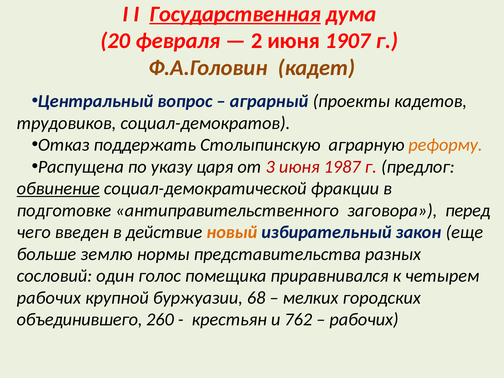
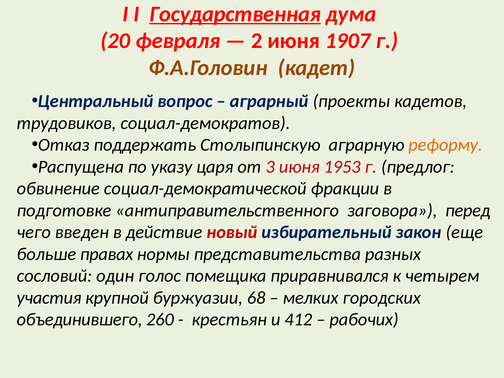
1987: 1987 -> 1953
обвинение underline: present -> none
новый colour: orange -> red
землю: землю -> правах
рабочих at (49, 298): рабочих -> участия
762: 762 -> 412
